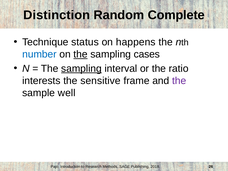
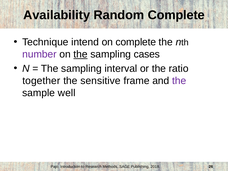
Distinction: Distinction -> Availability
status: status -> intend
on happens: happens -> complete
number colour: blue -> purple
sampling at (81, 69) underline: present -> none
interests: interests -> together
